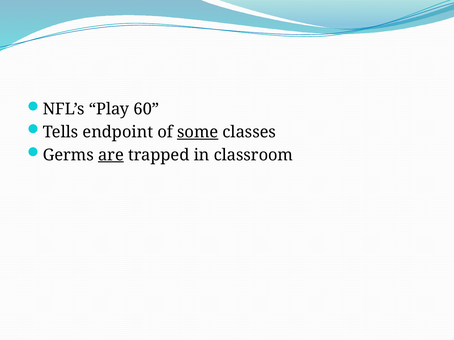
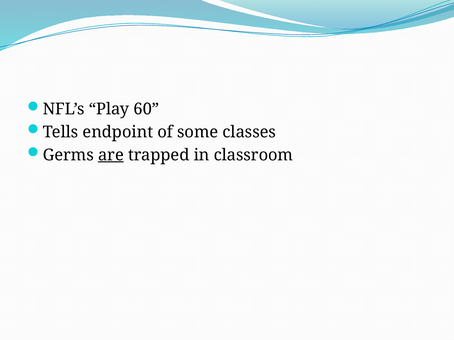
some underline: present -> none
